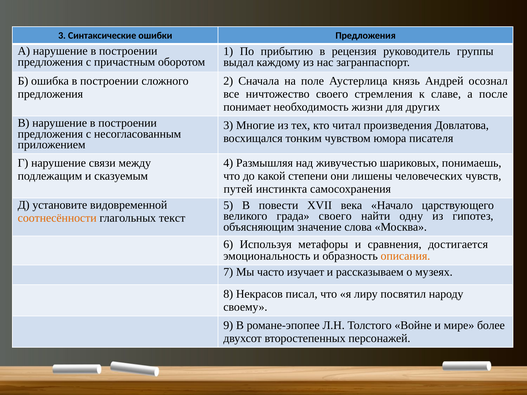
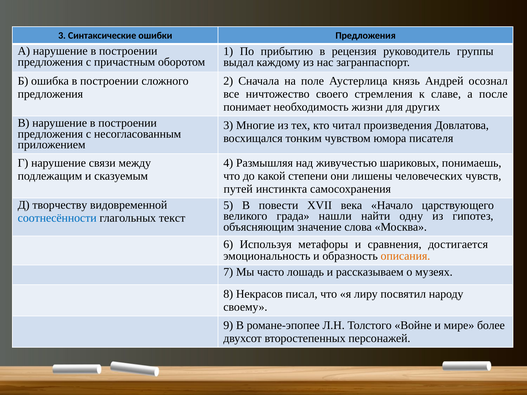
установите: установите -> творчеству
града своего: своего -> нашли
соотнесённости colour: orange -> blue
изучает: изучает -> лошадь
